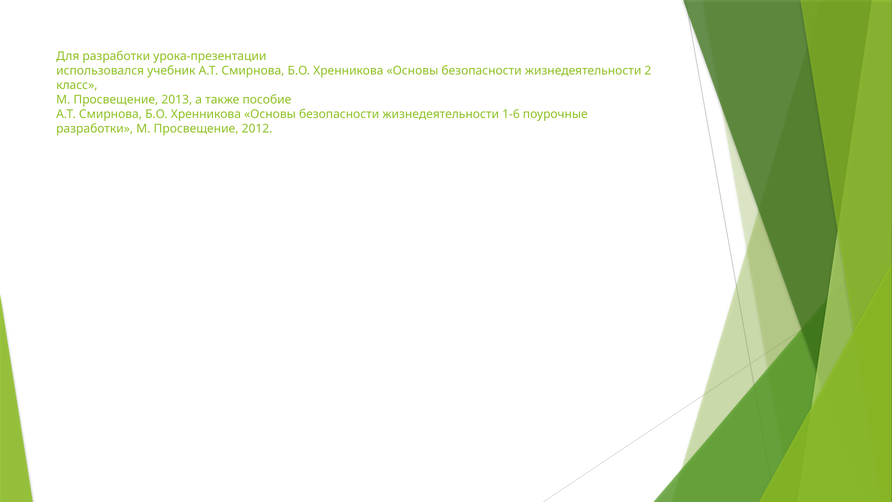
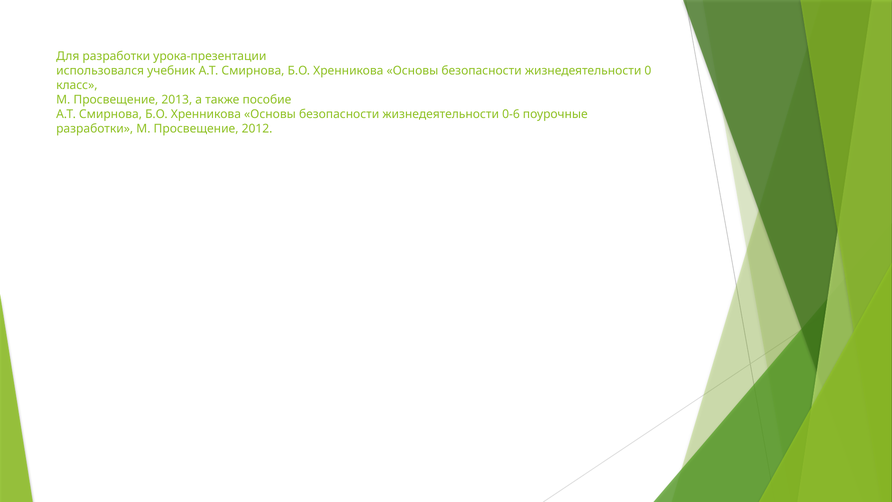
2: 2 -> 0
1-6: 1-6 -> 0-6
